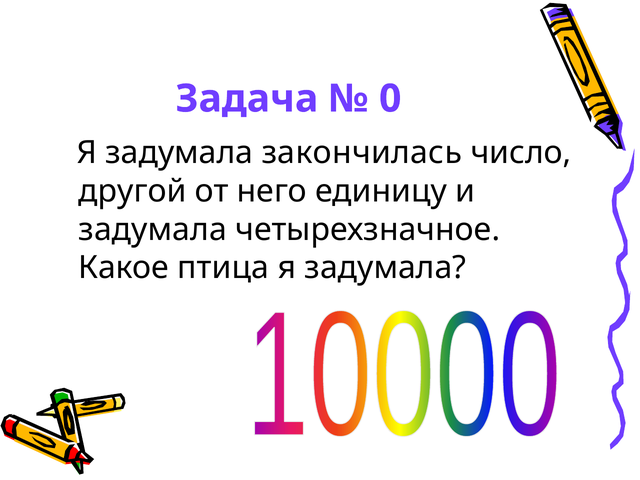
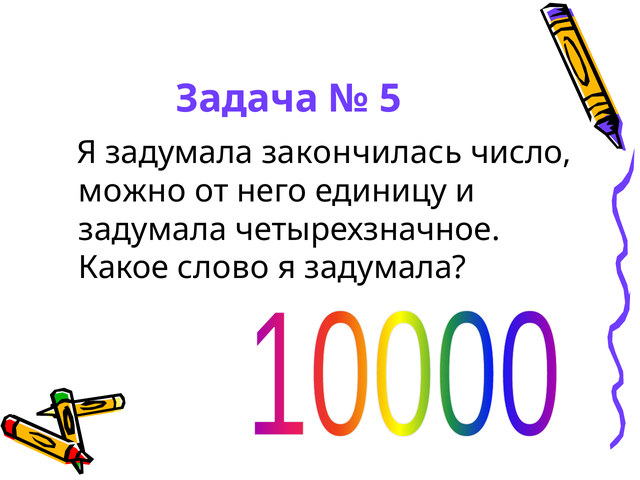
0: 0 -> 5
другой: другой -> можно
птица: птица -> слово
